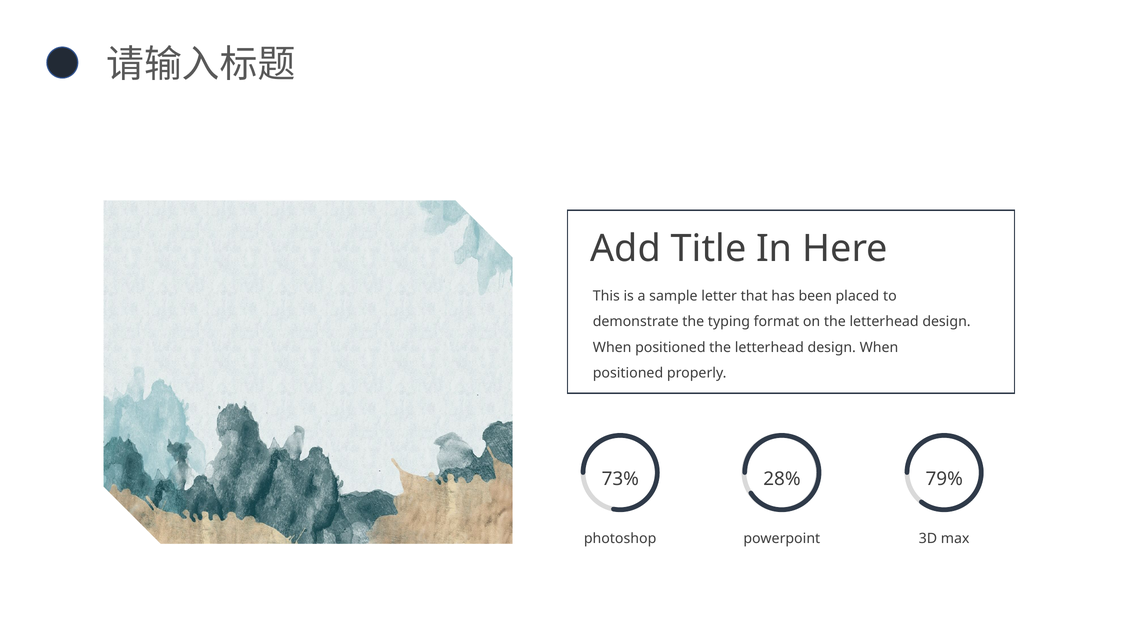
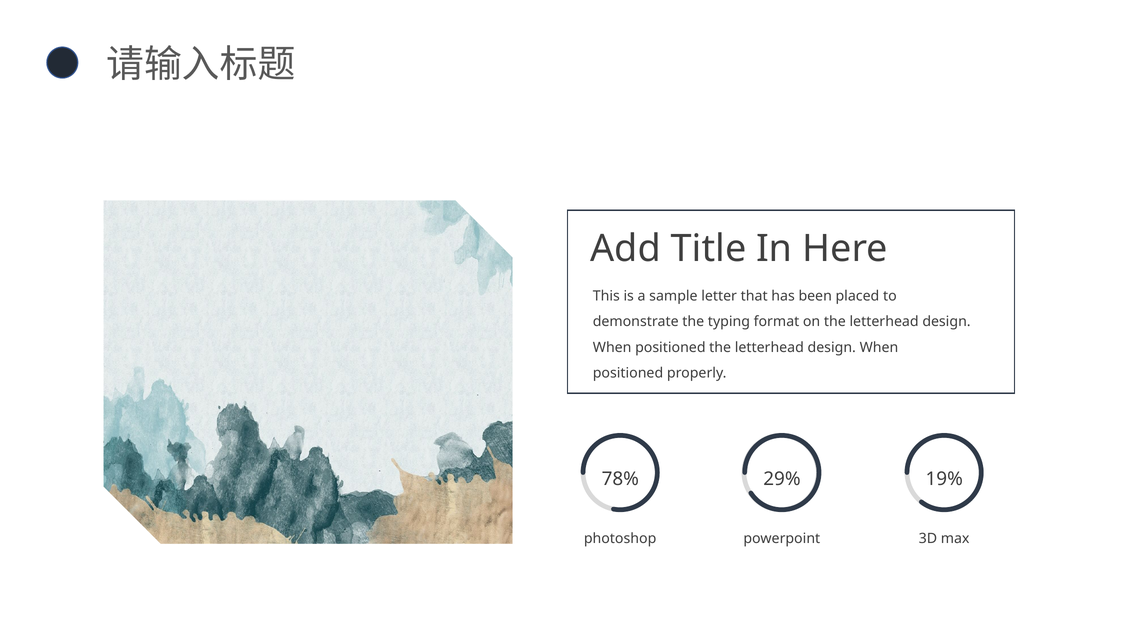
73%: 73% -> 78%
28%: 28% -> 29%
79%: 79% -> 19%
